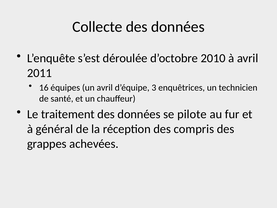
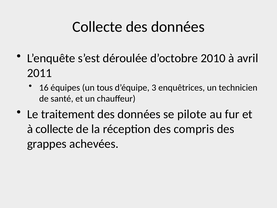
un avril: avril -> tous
à général: général -> collecte
